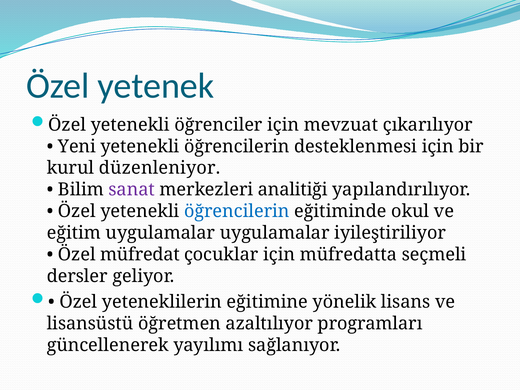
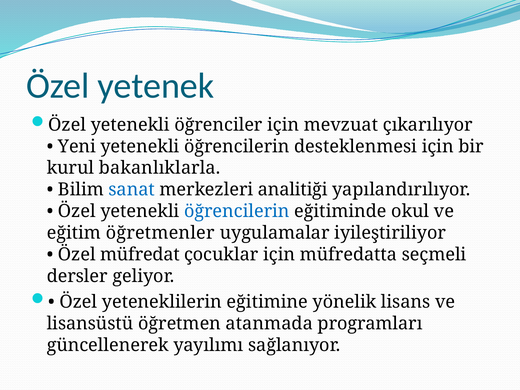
düzenleniyor: düzenleniyor -> bakanlıklarla
sanat colour: purple -> blue
eğitim uygulamalar: uygulamalar -> öğretmenler
azaltılıyor: azaltılıyor -> atanmada
